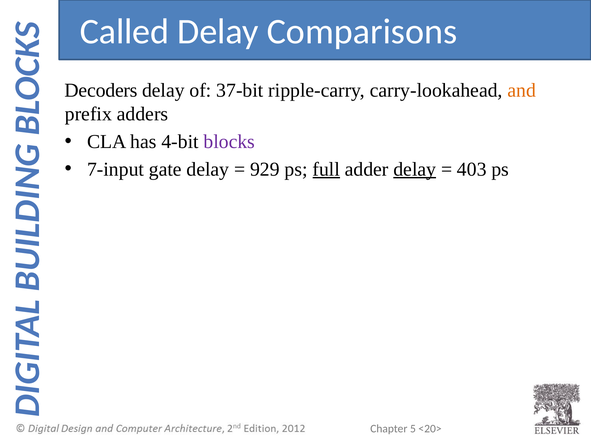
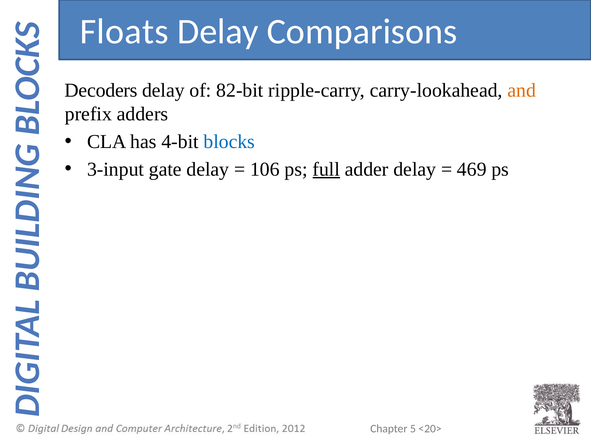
Called: Called -> Floats
37-bit: 37-bit -> 82-bit
blocks colour: purple -> blue
7-input: 7-input -> 3-input
929: 929 -> 106
delay at (415, 169) underline: present -> none
403: 403 -> 469
